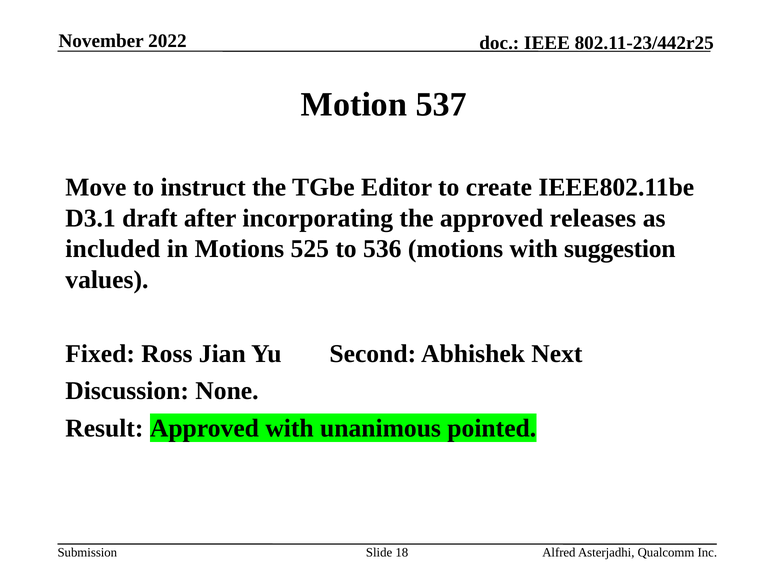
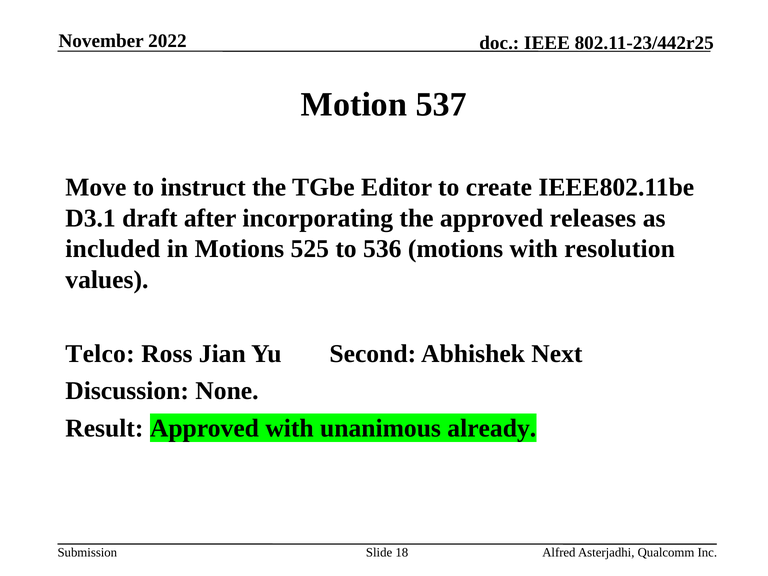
suggestion: suggestion -> resolution
Fixed: Fixed -> Telco
pointed: pointed -> already
